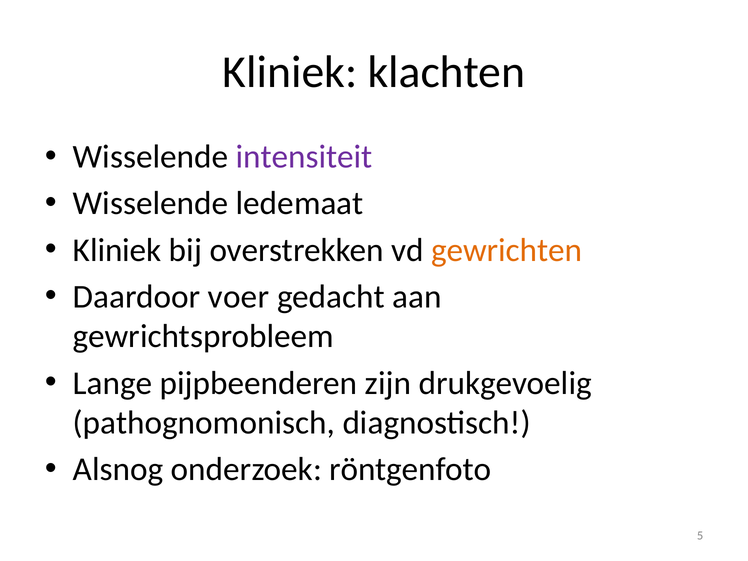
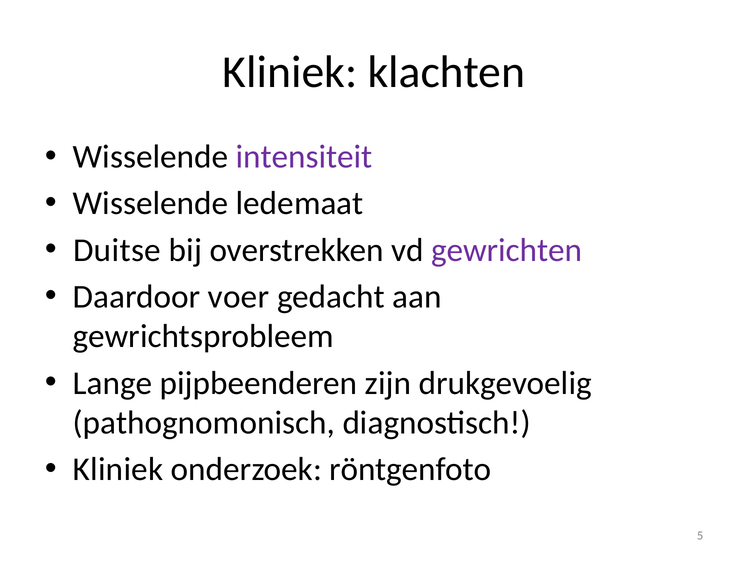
Kliniek at (117, 250): Kliniek -> Duitse
gewrichten colour: orange -> purple
Alsnog at (118, 470): Alsnog -> Kliniek
